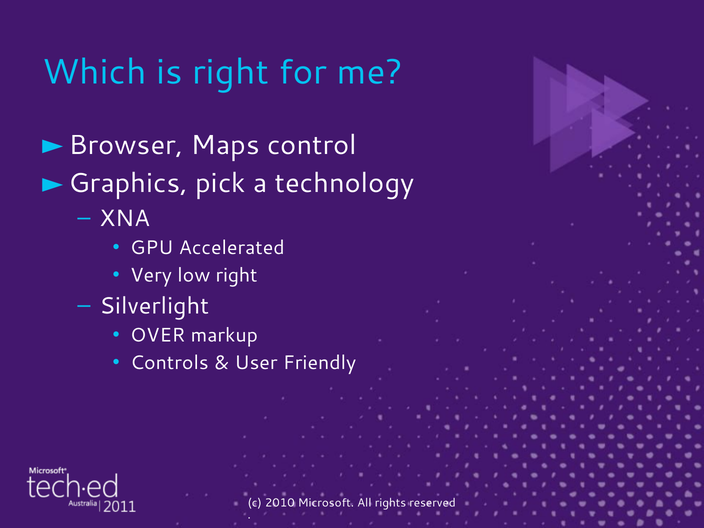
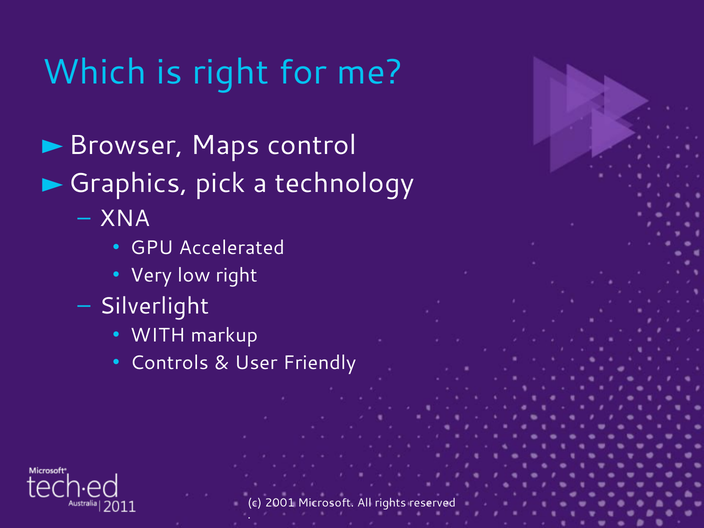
OVER: OVER -> WITH
2010: 2010 -> 2001
